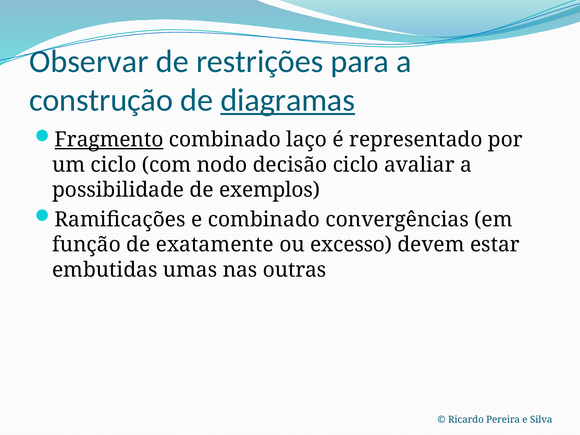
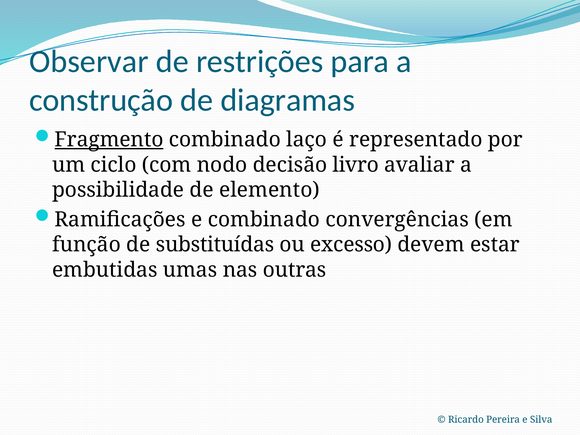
diagramas underline: present -> none
decisão ciclo: ciclo -> livro
exemplos: exemplos -> elemento
exatamente: exatamente -> substituídas
